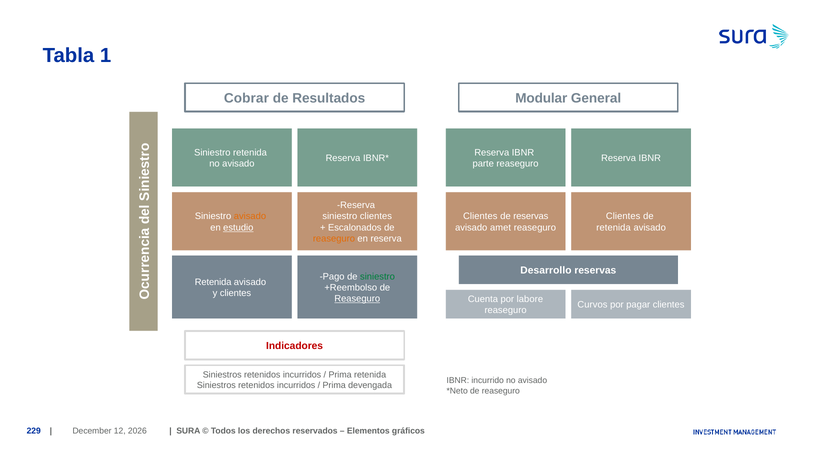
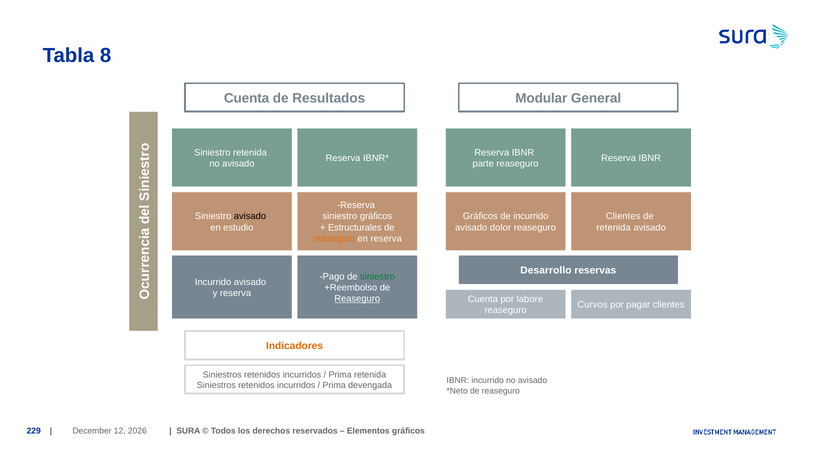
1: 1 -> 8
Cobrar at (246, 98): Cobrar -> Cuenta
avisado at (250, 216) colour: orange -> black
siniestro clientes: clientes -> gráficos
Clientes at (480, 216): Clientes -> Gráficos
de reservas: reservas -> incurrido
estudio underline: present -> none
Escalonados: Escalonados -> Estructurales
amet: amet -> dolor
Retenida at (213, 282): Retenida -> Incurrido
y clientes: clientes -> reserva
Indicadores colour: red -> orange
